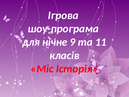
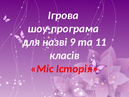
нічне: нічне -> назві
